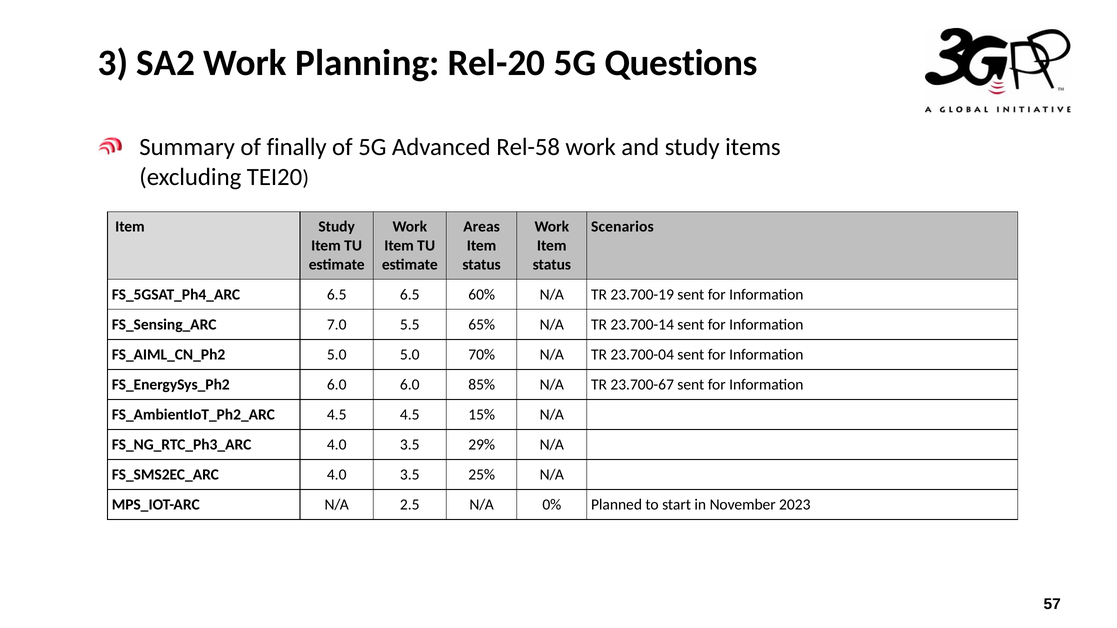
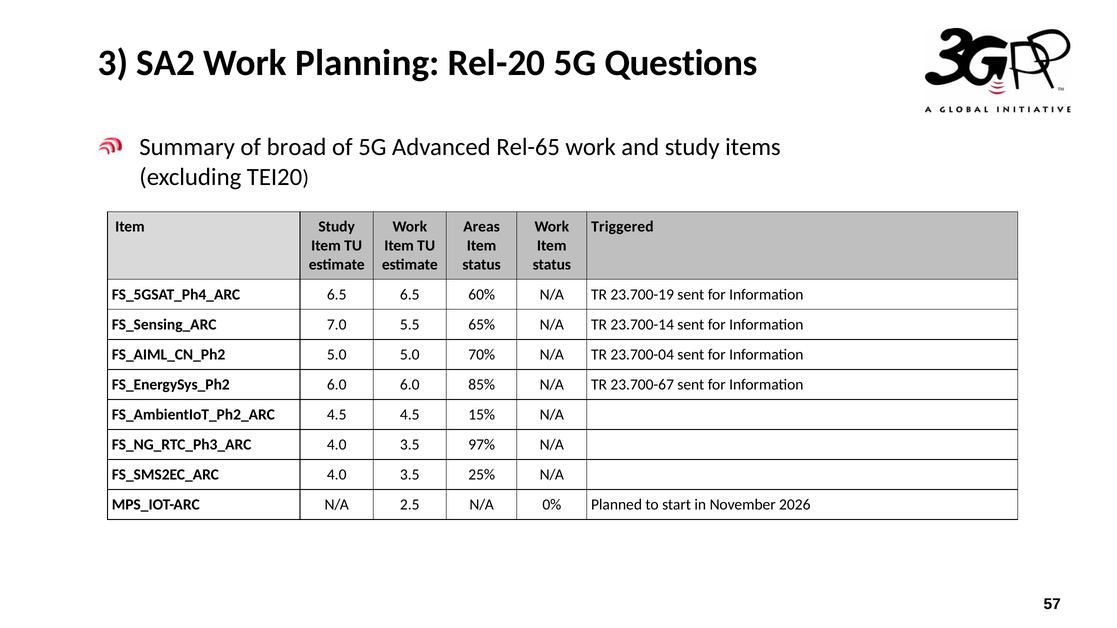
finally: finally -> broad
Rel-58: Rel-58 -> Rel-65
Scenarios: Scenarios -> Triggered
29%: 29% -> 97%
2023: 2023 -> 2026
